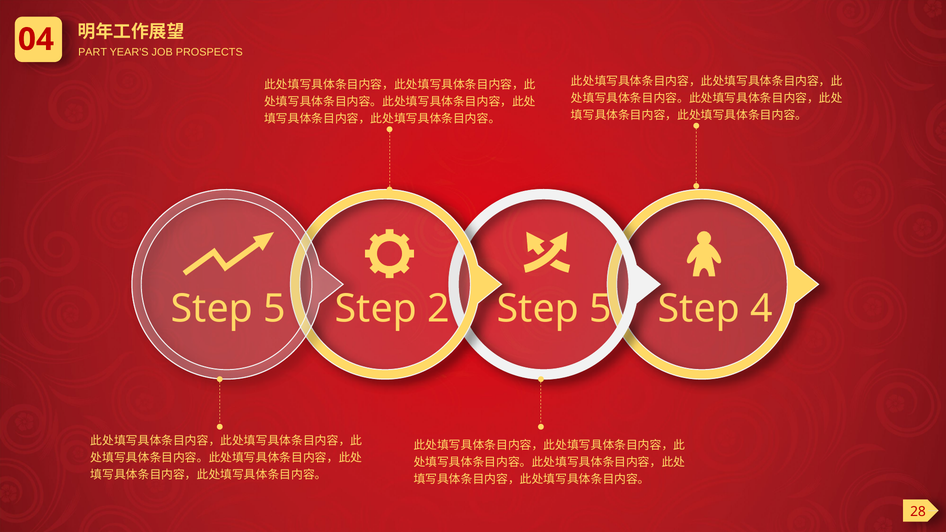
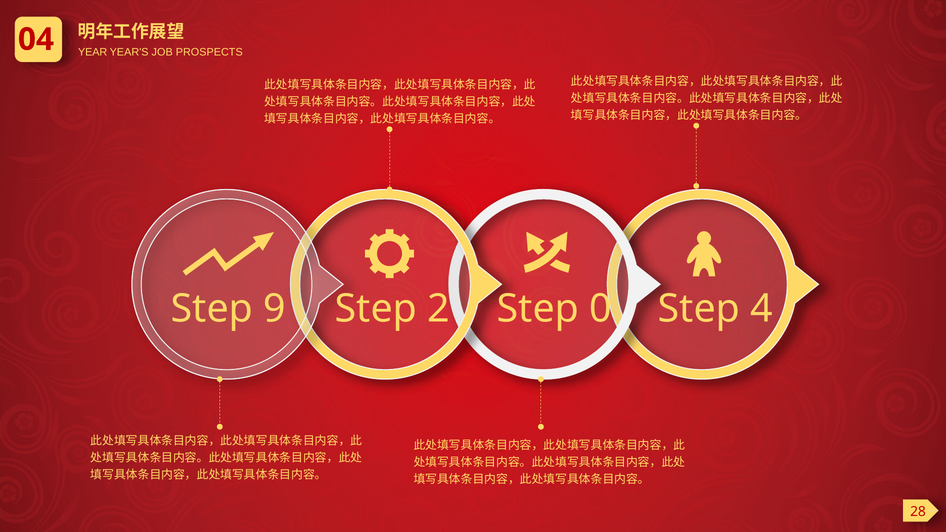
PART: PART -> YEAR
5 at (275, 309): 5 -> 9
2 Step 5: 5 -> 0
